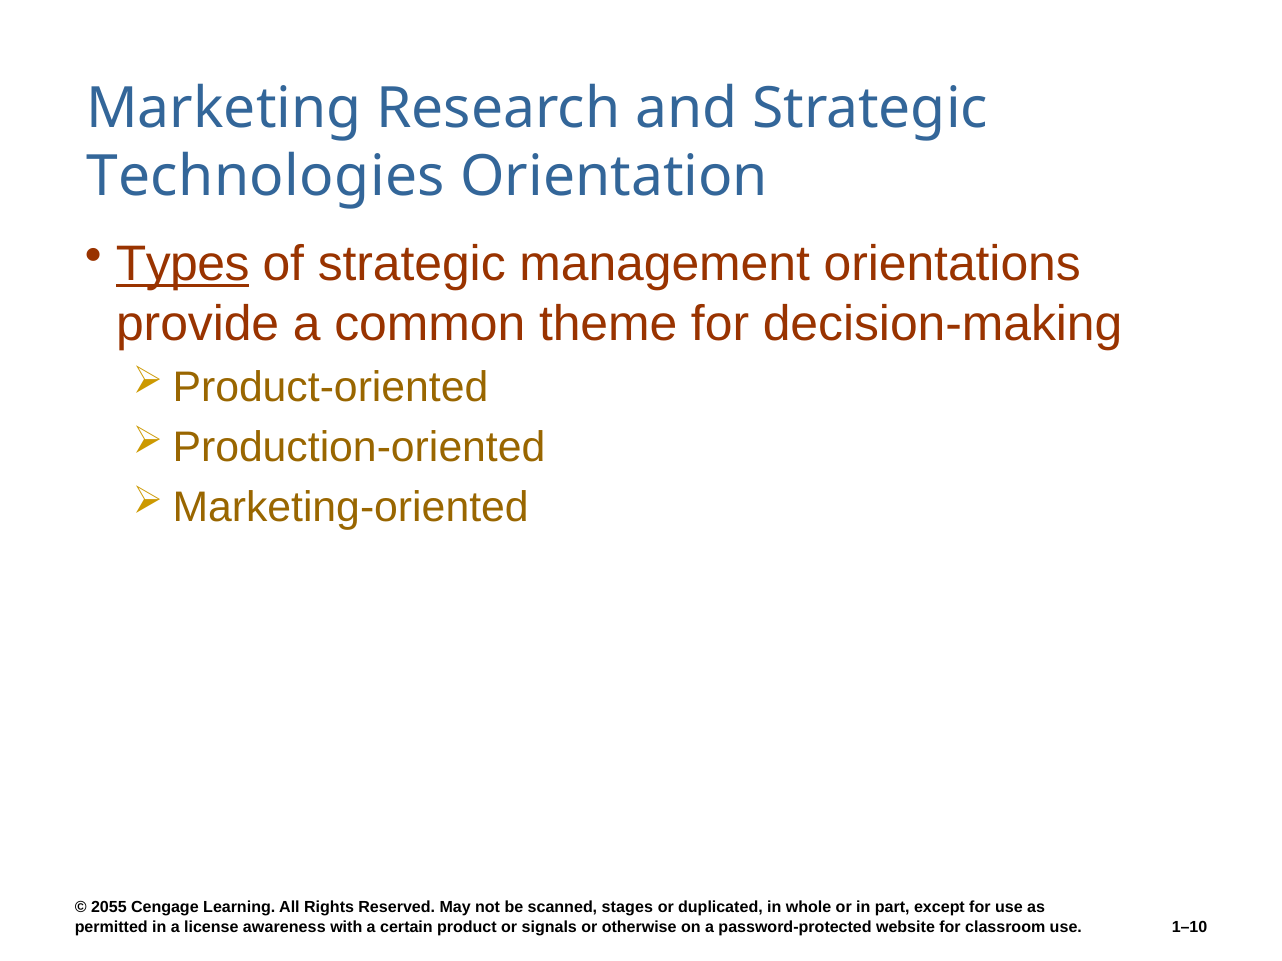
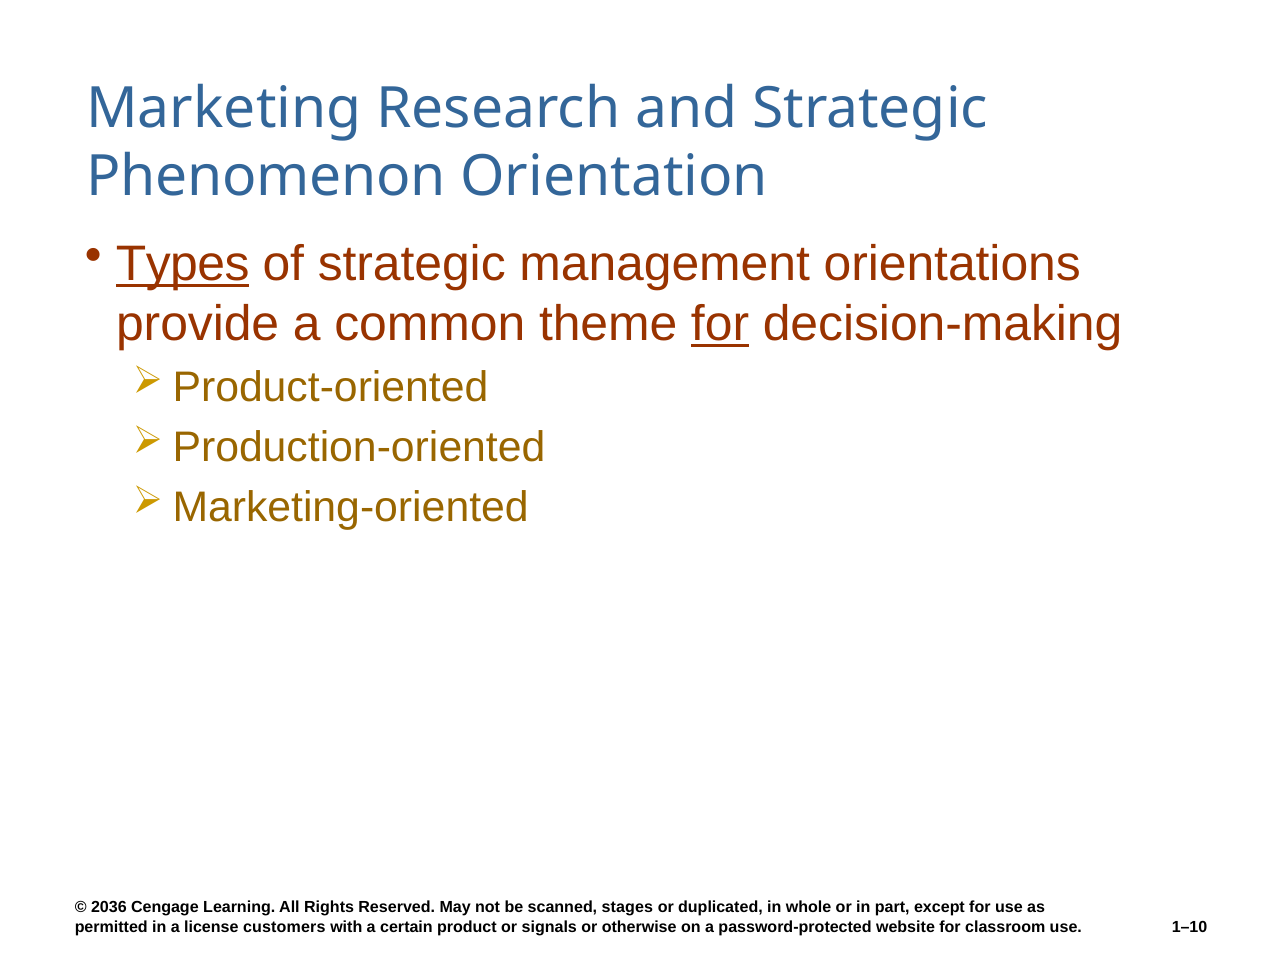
Technologies: Technologies -> Phenomenon
for at (720, 324) underline: none -> present
2055: 2055 -> 2036
awareness: awareness -> customers
